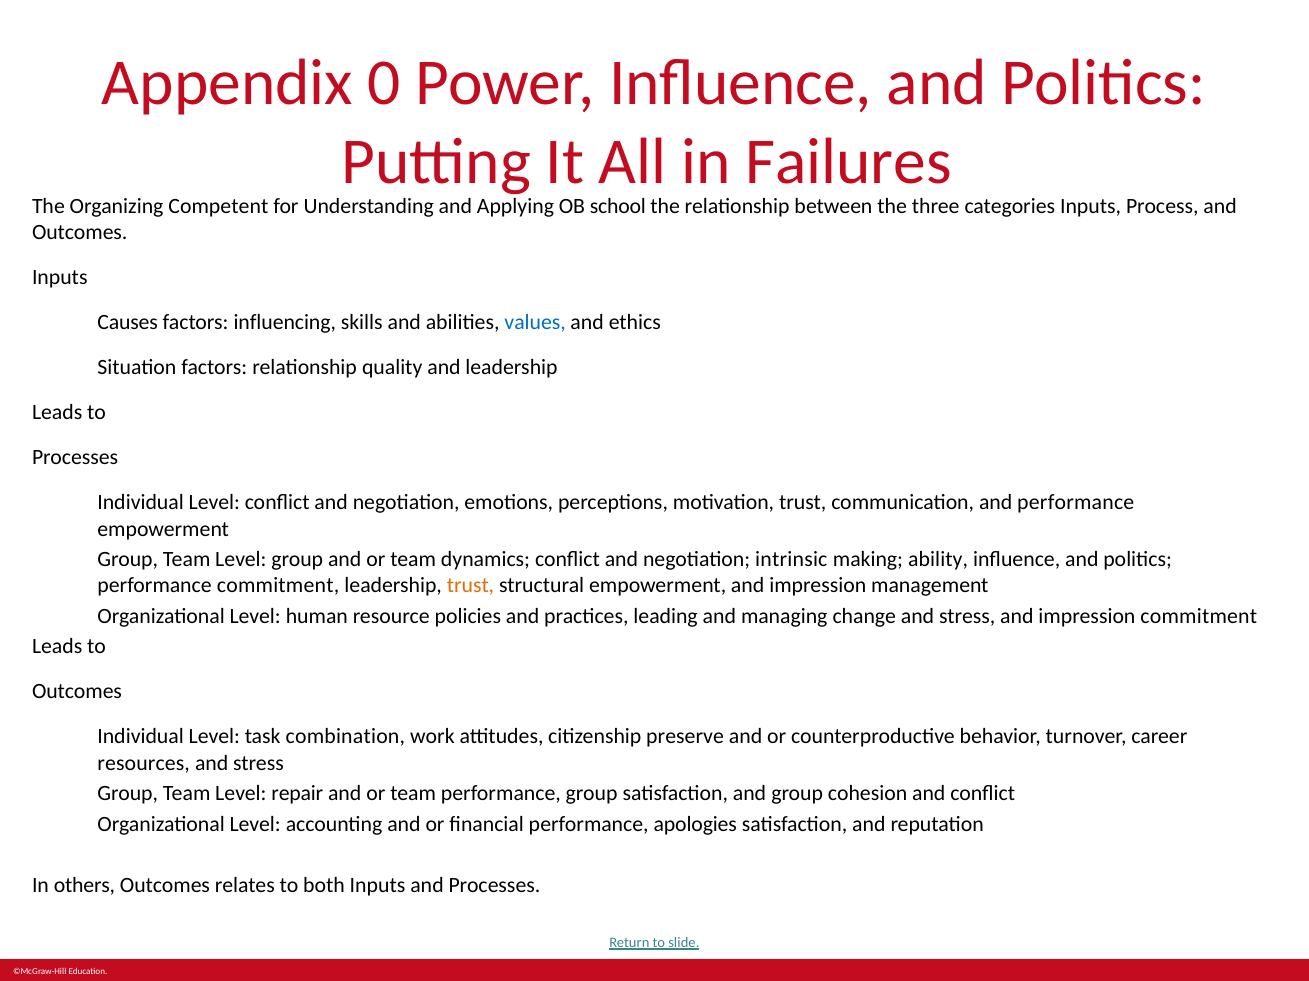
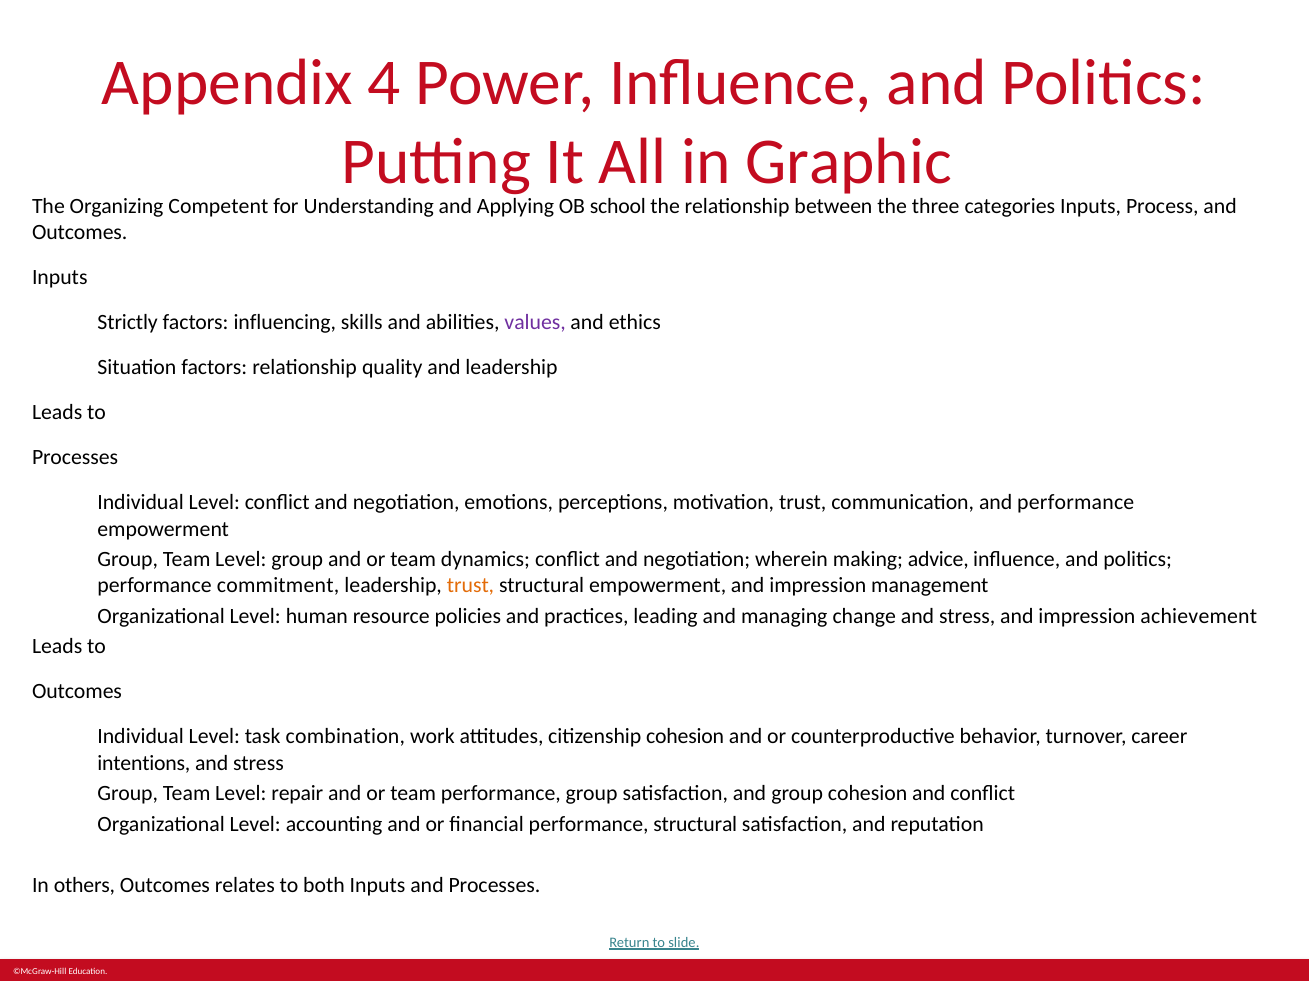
0: 0 -> 4
Failures: Failures -> Graphic
Causes: Causes -> Strictly
values colour: blue -> purple
intrinsic: intrinsic -> wherein
ability: ability -> advice
impression commitment: commitment -> achievement
citizenship preserve: preserve -> cohesion
resources: resources -> intentions
performance apologies: apologies -> structural
